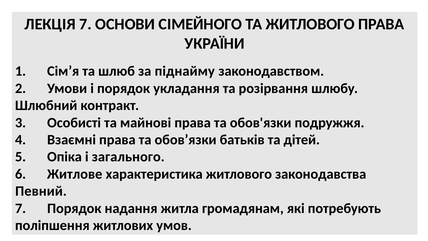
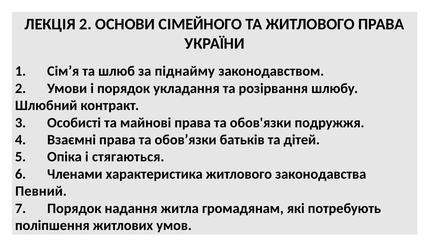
ЛЕКЦІЯ 7: 7 -> 2
загального: загального -> стягаються
Житлове: Житлове -> Членами
